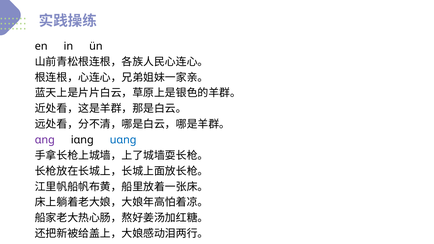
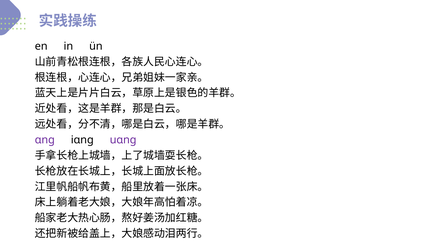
uɑnɡ colour: blue -> purple
